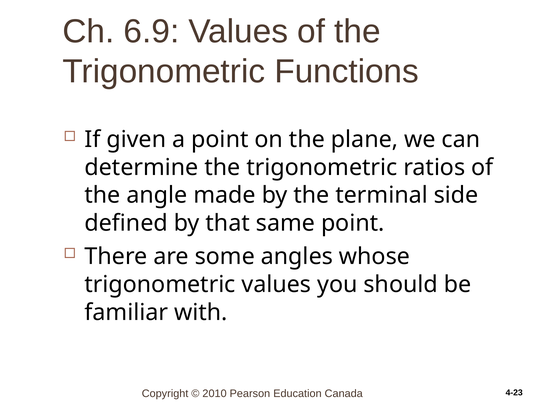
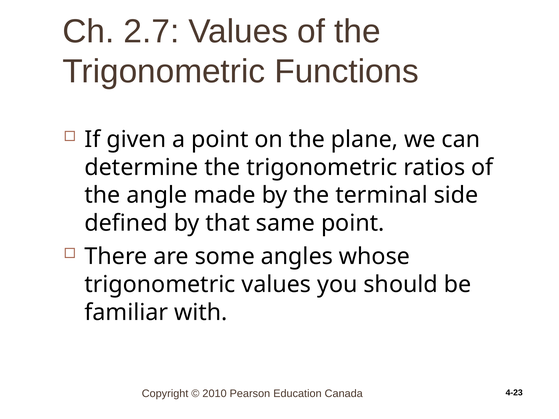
6.9: 6.9 -> 2.7
